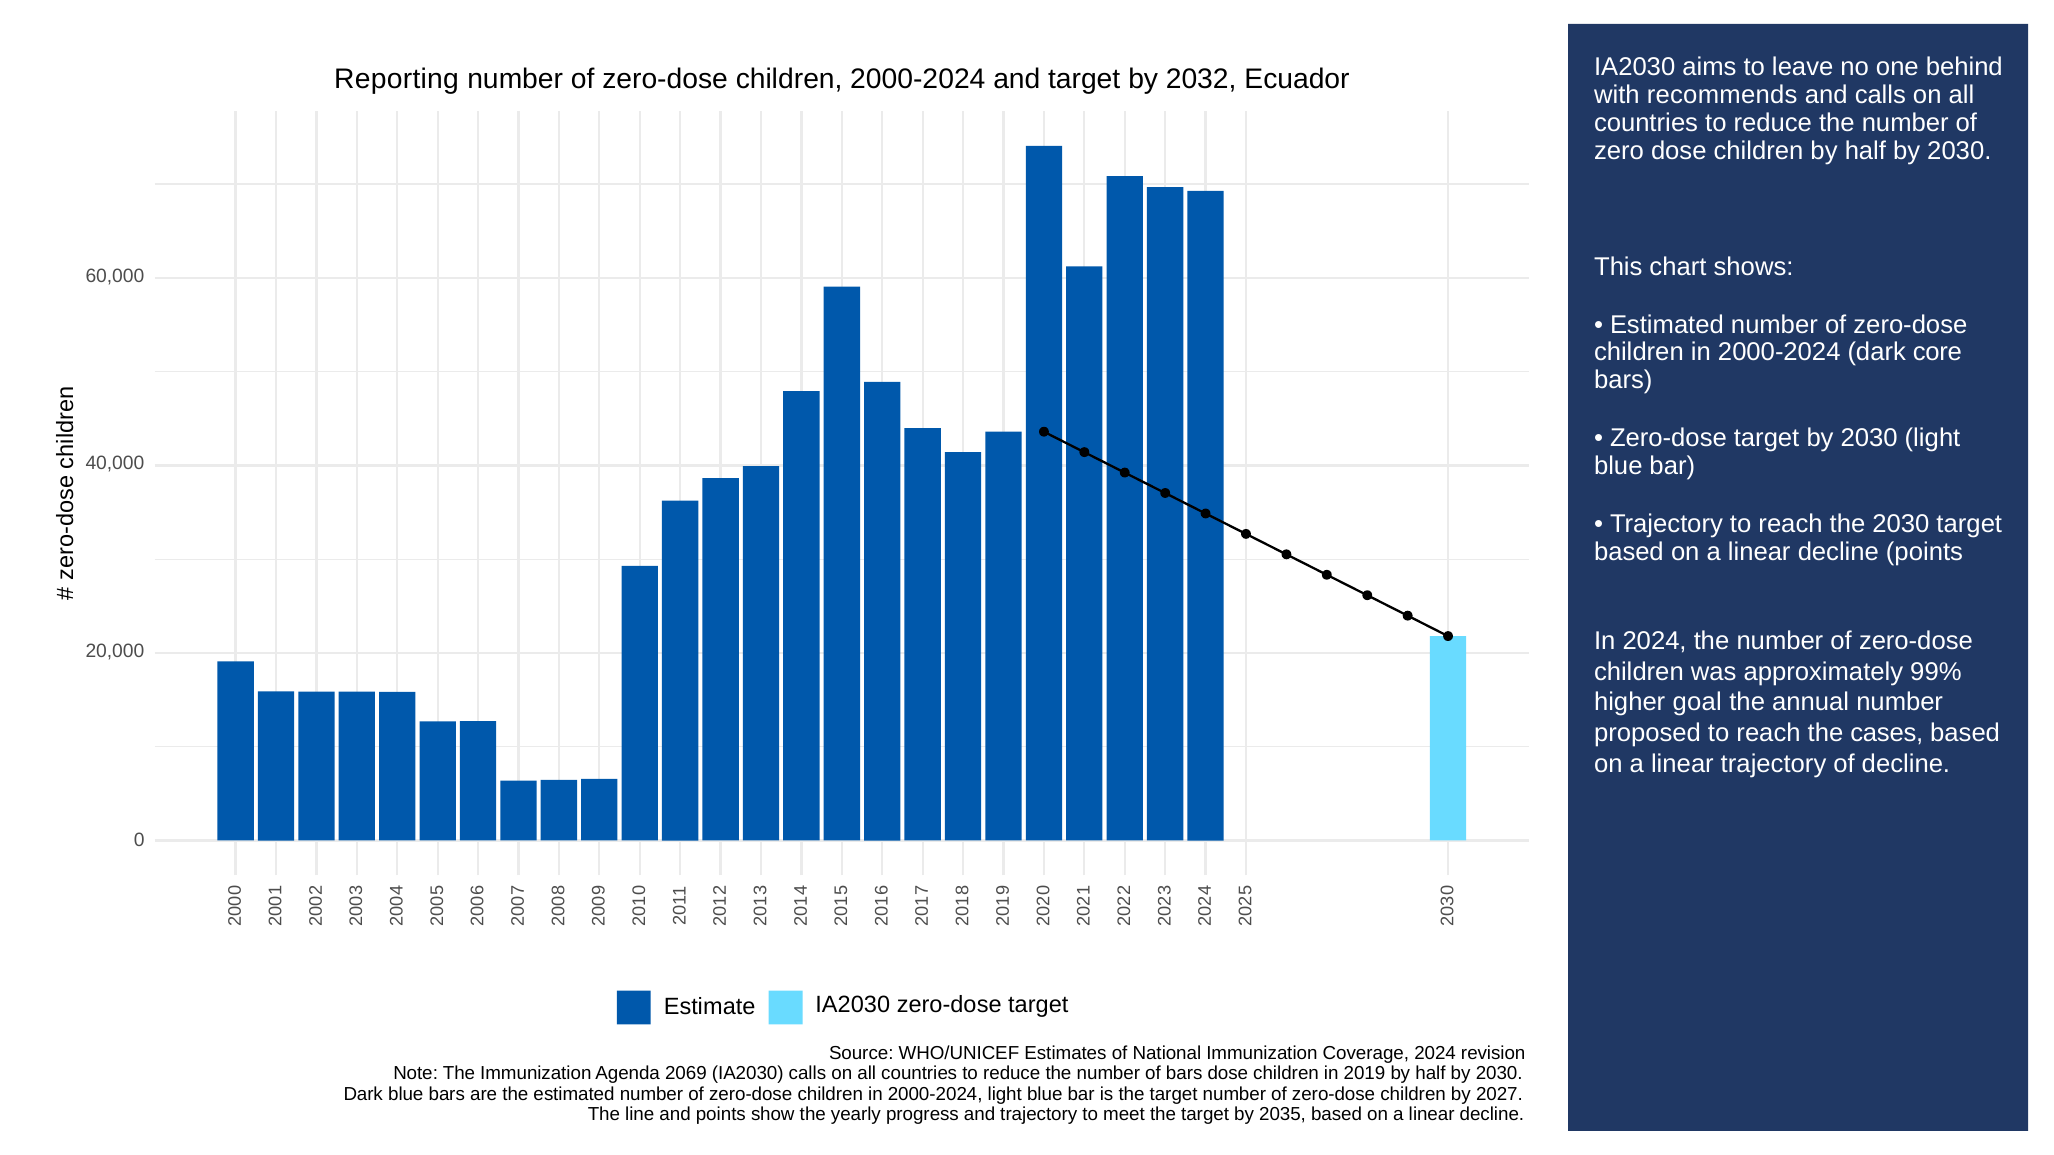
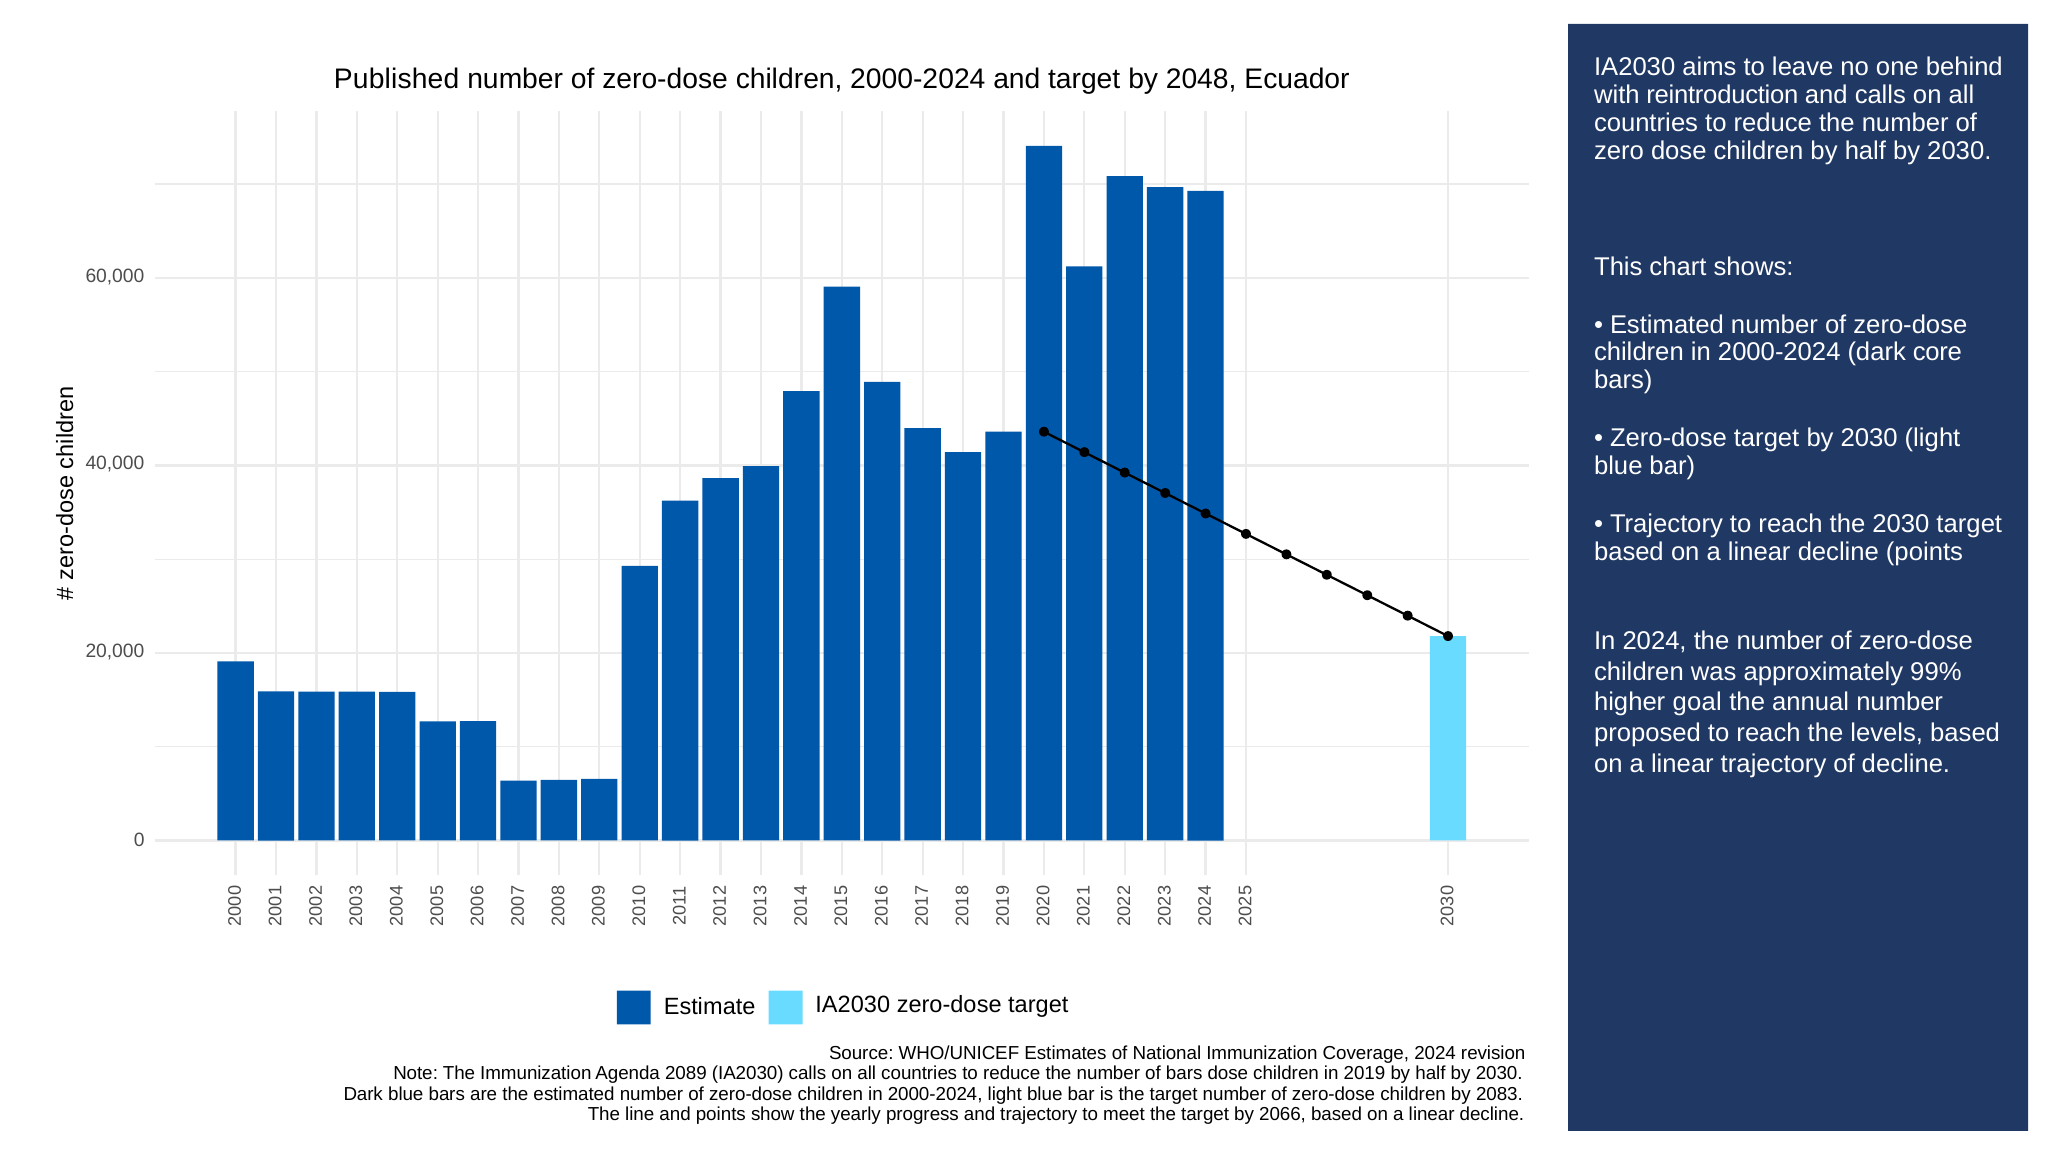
Reporting: Reporting -> Published
2032: 2032 -> 2048
recommends: recommends -> reintroduction
cases: cases -> levels
2069: 2069 -> 2089
2027: 2027 -> 2083
2035: 2035 -> 2066
